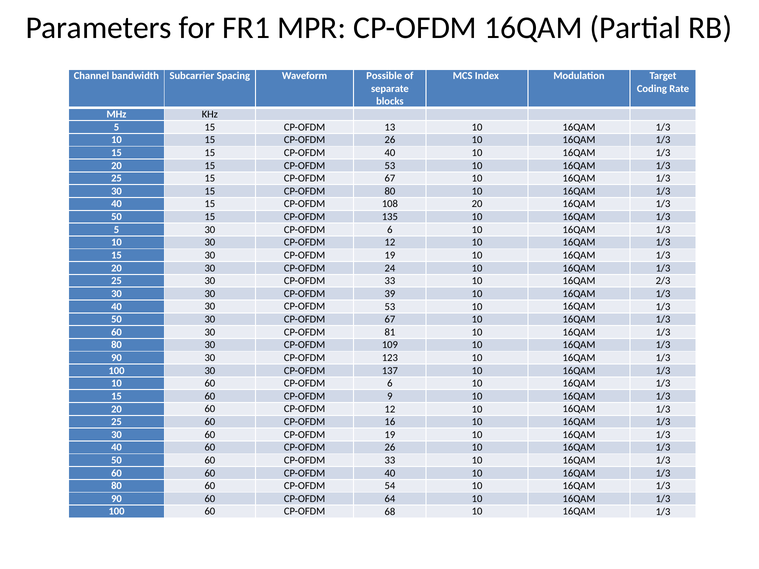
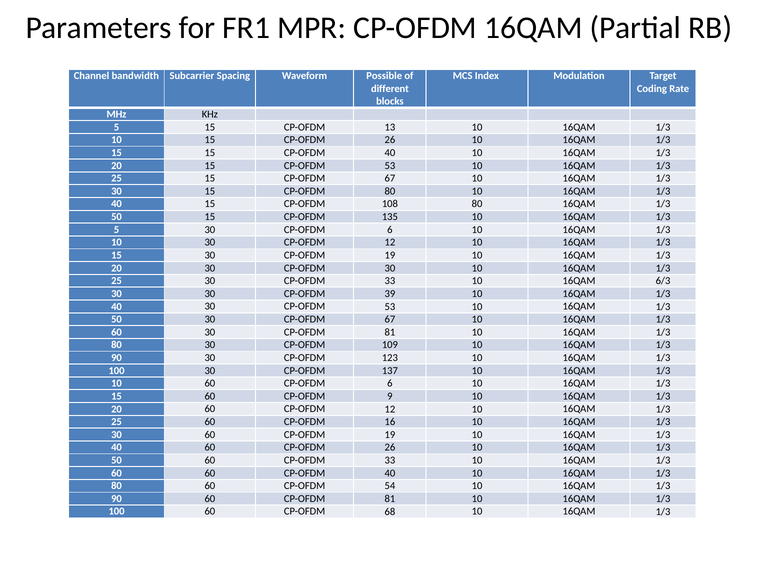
separate: separate -> different
108 20: 20 -> 80
CP-OFDM 24: 24 -> 30
2/3: 2/3 -> 6/3
60 CP-OFDM 64: 64 -> 81
